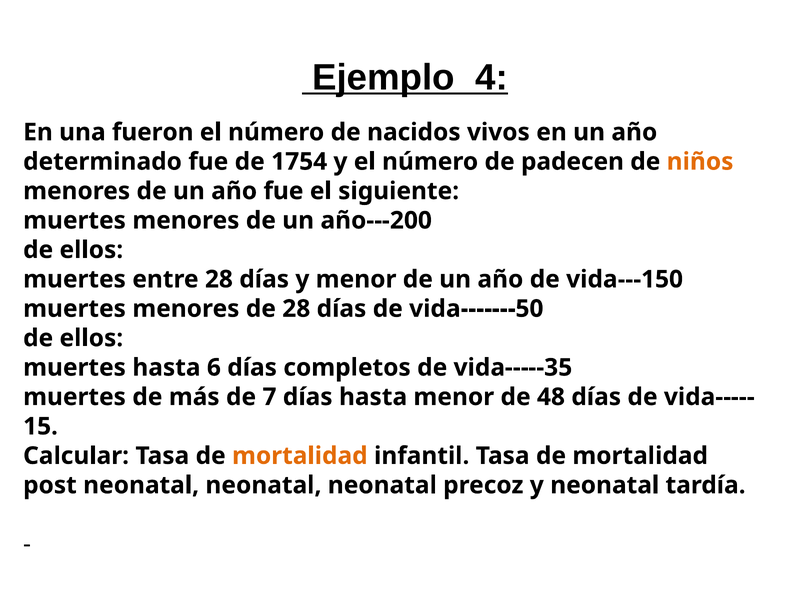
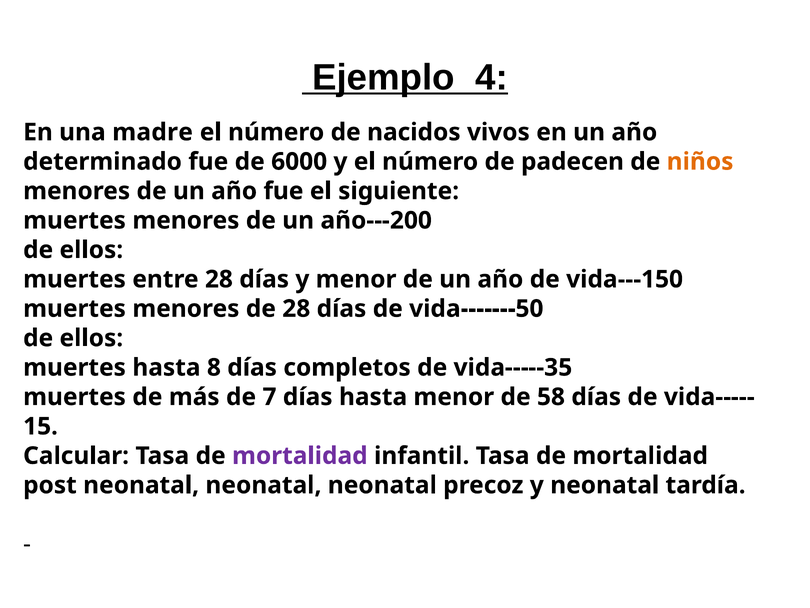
fueron: fueron -> madre
1754: 1754 -> 6000
6: 6 -> 8
48: 48 -> 58
mortalidad at (300, 455) colour: orange -> purple
